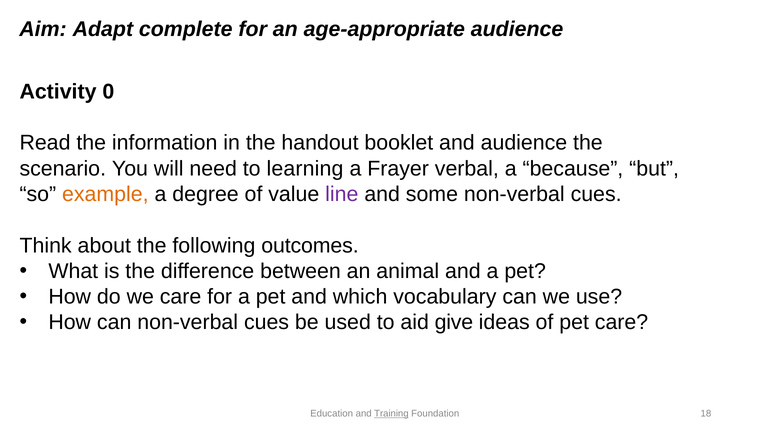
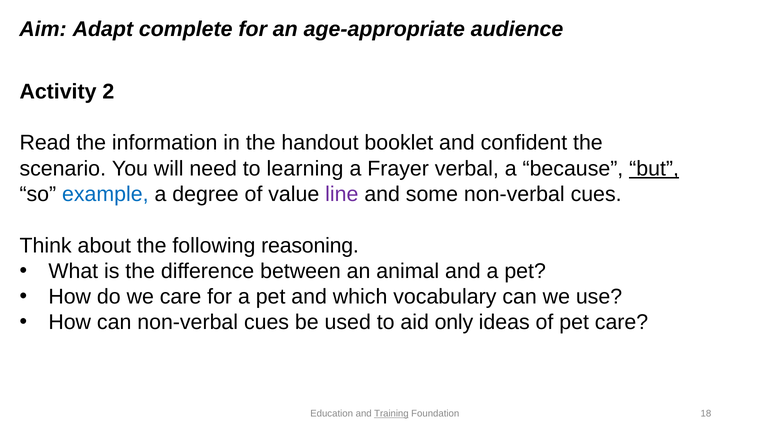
0: 0 -> 2
and audience: audience -> confident
but underline: none -> present
example colour: orange -> blue
outcomes: outcomes -> reasoning
give: give -> only
